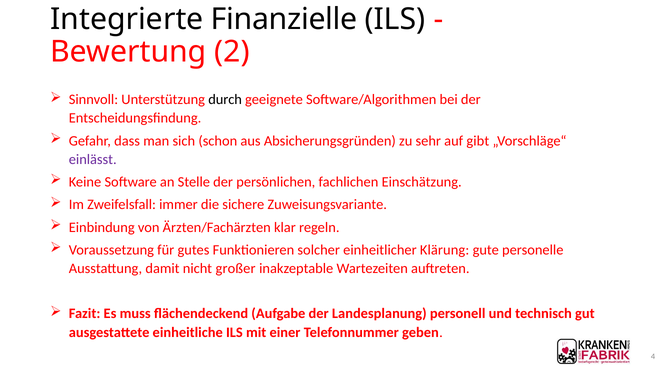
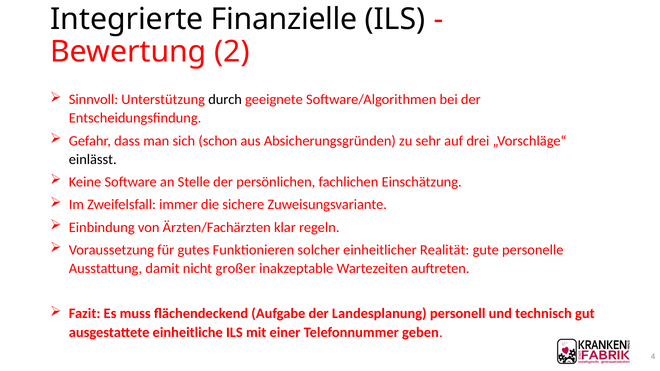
gibt: gibt -> drei
einlässt colour: purple -> black
Klärung: Klärung -> Realität
